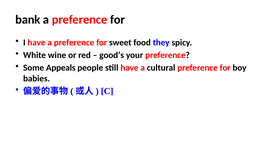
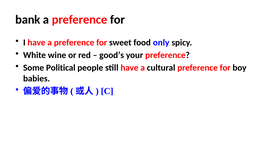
they: they -> only
Appeals: Appeals -> Political
